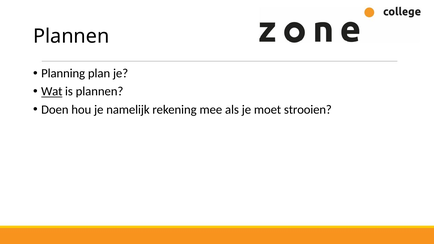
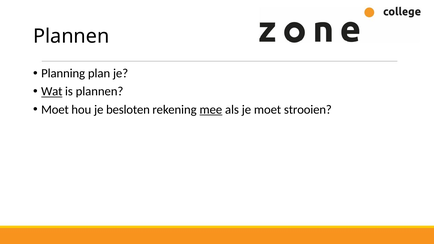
Doen at (55, 110): Doen -> Moet
namelijk: namelijk -> besloten
mee underline: none -> present
